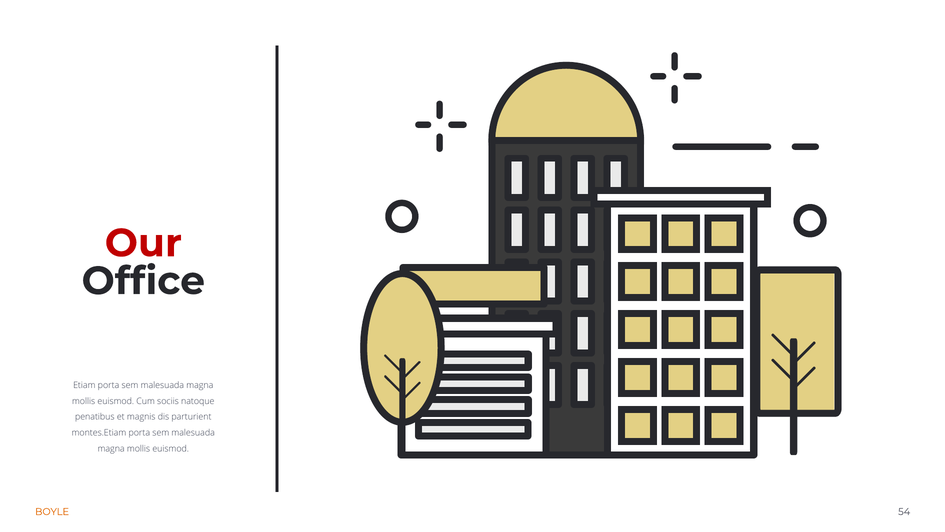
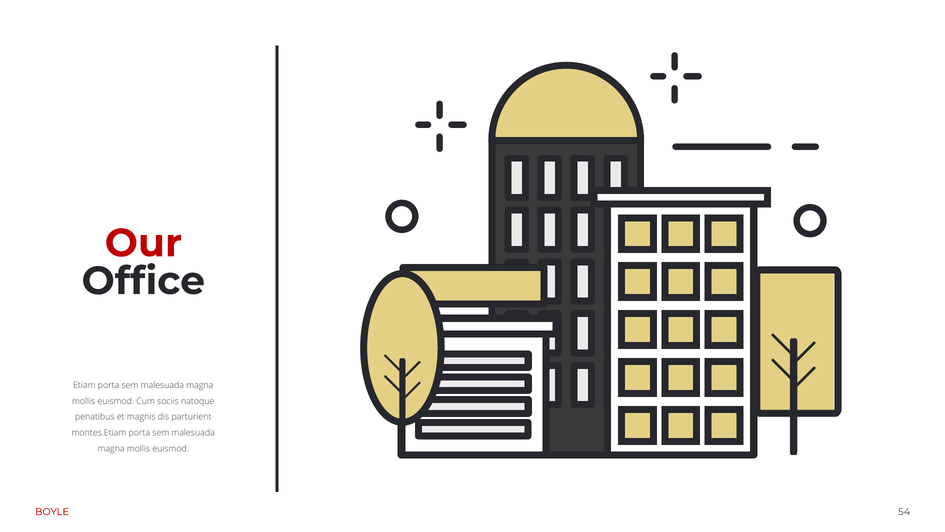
BOYLE colour: orange -> red
